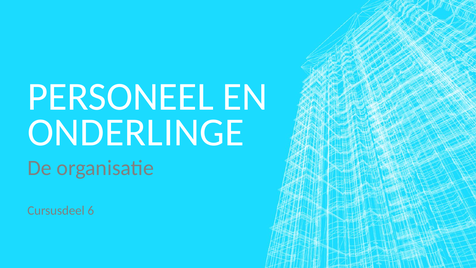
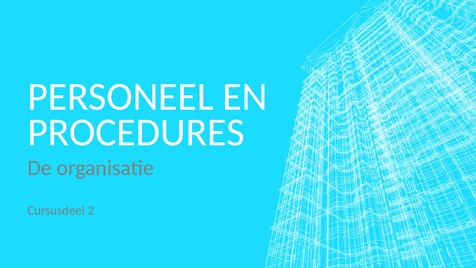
ONDERLINGE: ONDERLINGE -> PROCEDURES
6: 6 -> 2
